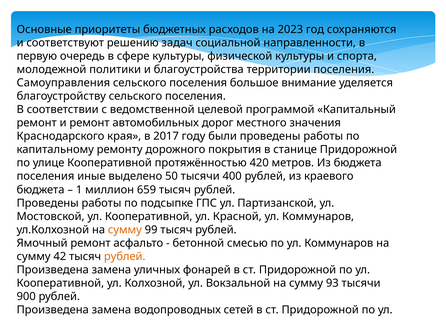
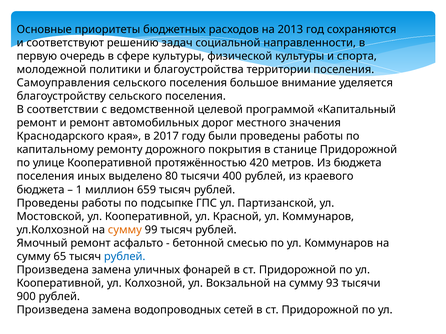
2023: 2023 -> 2013
иные: иные -> иных
50: 50 -> 80
42: 42 -> 65
рублей at (125, 257) colour: orange -> blue
